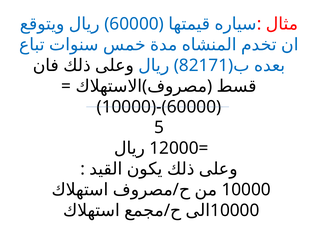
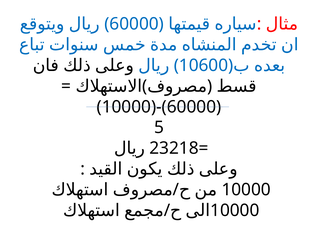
82171: 82171 -> 10600
12000: 12000 -> 23218
